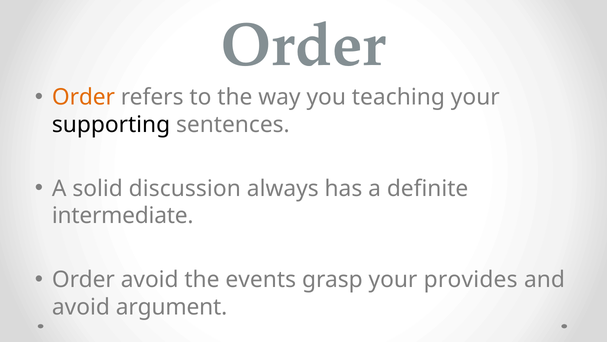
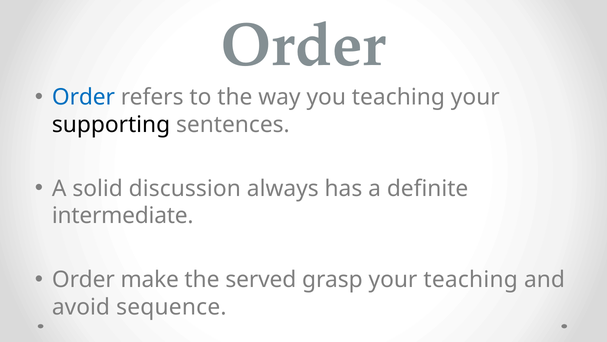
Order at (83, 97) colour: orange -> blue
Order avoid: avoid -> make
events: events -> served
your provides: provides -> teaching
argument: argument -> sequence
